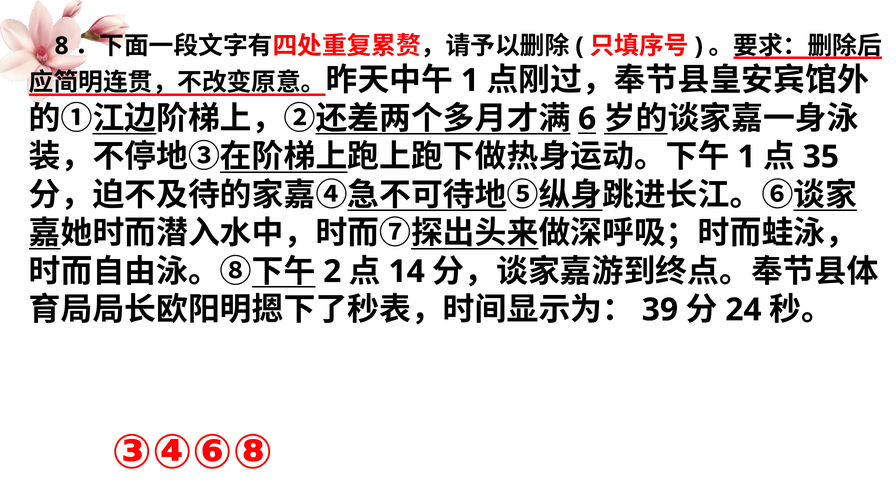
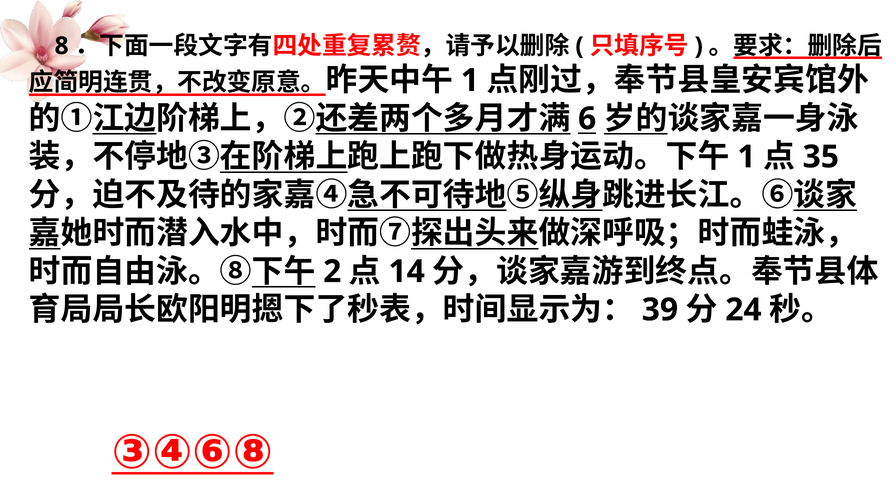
③④⑥⑧ underline: none -> present
